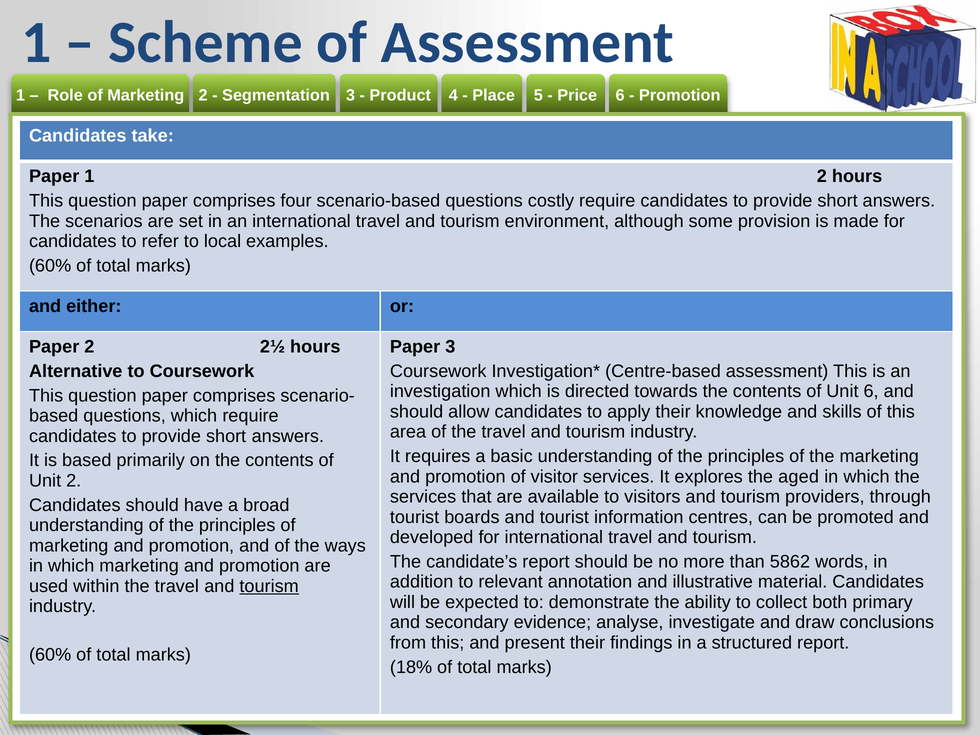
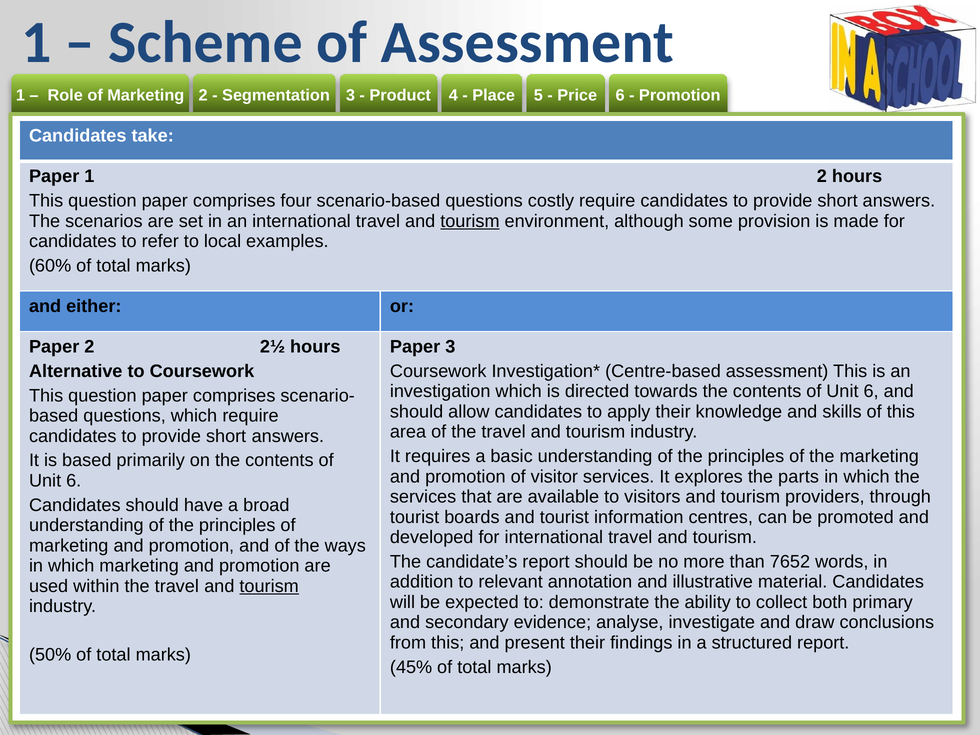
tourism at (470, 221) underline: none -> present
aged: aged -> parts
2 at (74, 481): 2 -> 6
5862: 5862 -> 7652
60% at (50, 655): 60% -> 50%
18%: 18% -> 45%
